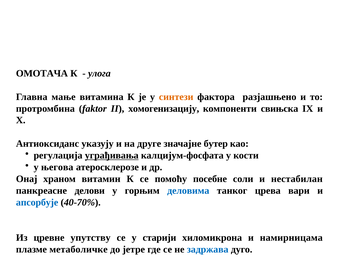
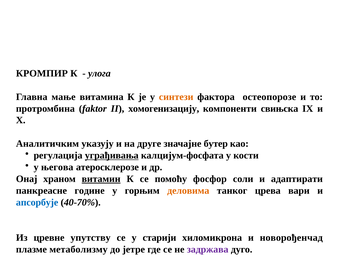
ОМОТАЧА: ОМОТАЧА -> КРОМПИР
разјашњено: разјашњено -> остеопорозе
Антиоксиданс: Антиоксиданс -> Аналитичким
витамин underline: none -> present
посебне: посебне -> фосфор
нестабилан: нестабилан -> адаптирати
делови: делови -> године
деловима colour: blue -> orange
намирницама: намирницама -> новорођенчад
метаболичке: метаболичке -> метаболизму
задржава colour: blue -> purple
